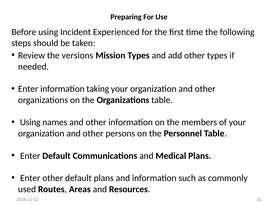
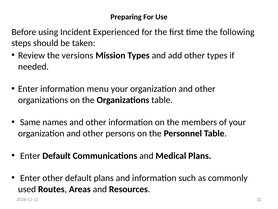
taking: taking -> menu
Using at (30, 122): Using -> Same
